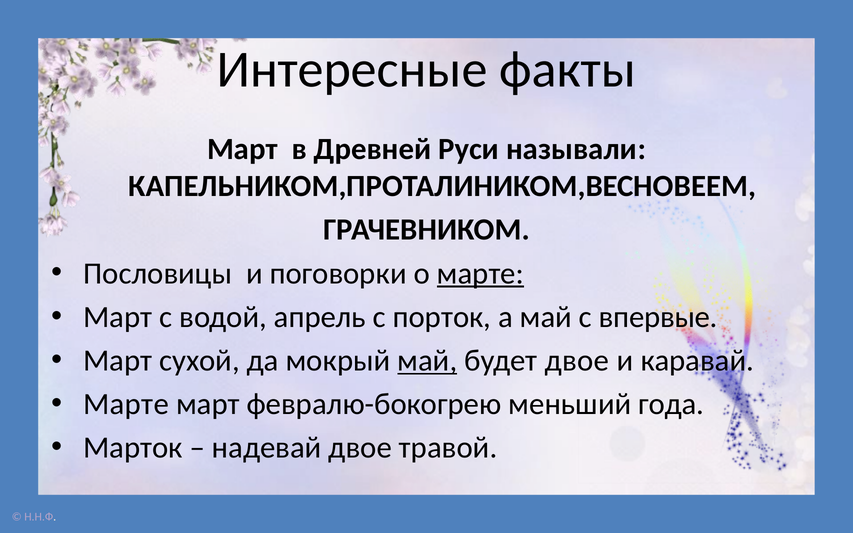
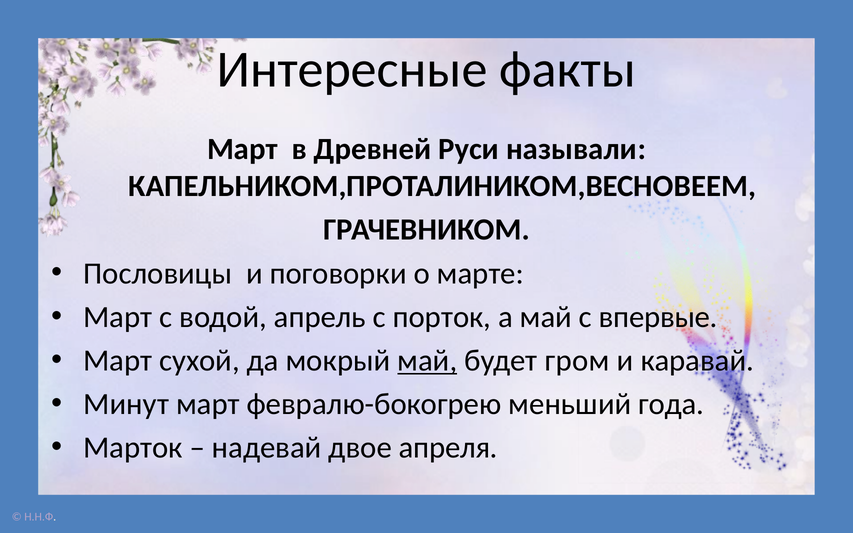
марте at (480, 273) underline: present -> none
будет двое: двое -> гром
Марте at (126, 404): Марте -> Минут
травой: травой -> апреля
